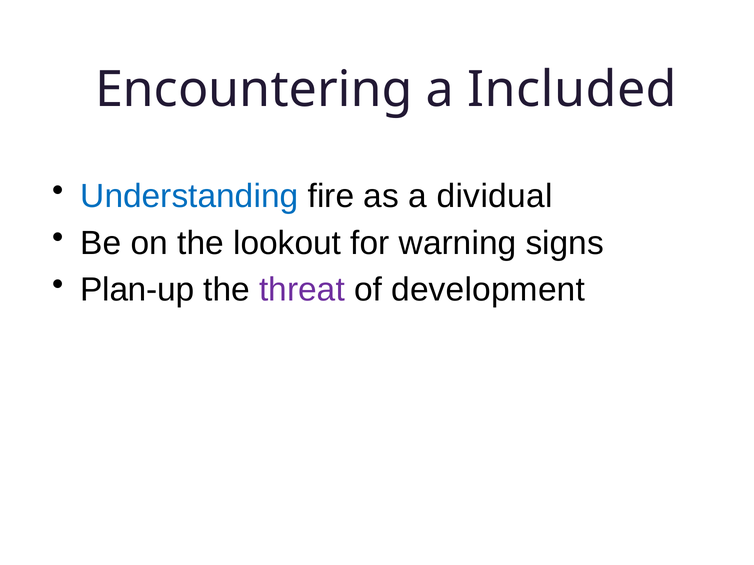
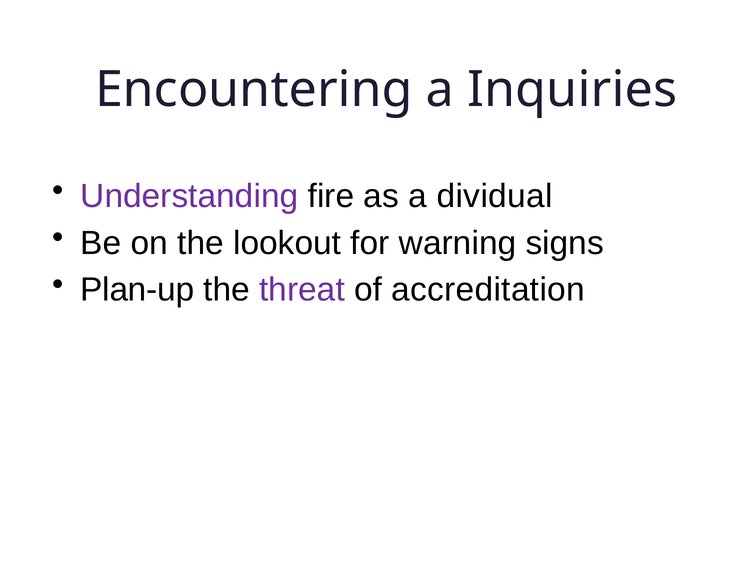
Included: Included -> Inquiries
Understanding colour: blue -> purple
development: development -> accreditation
